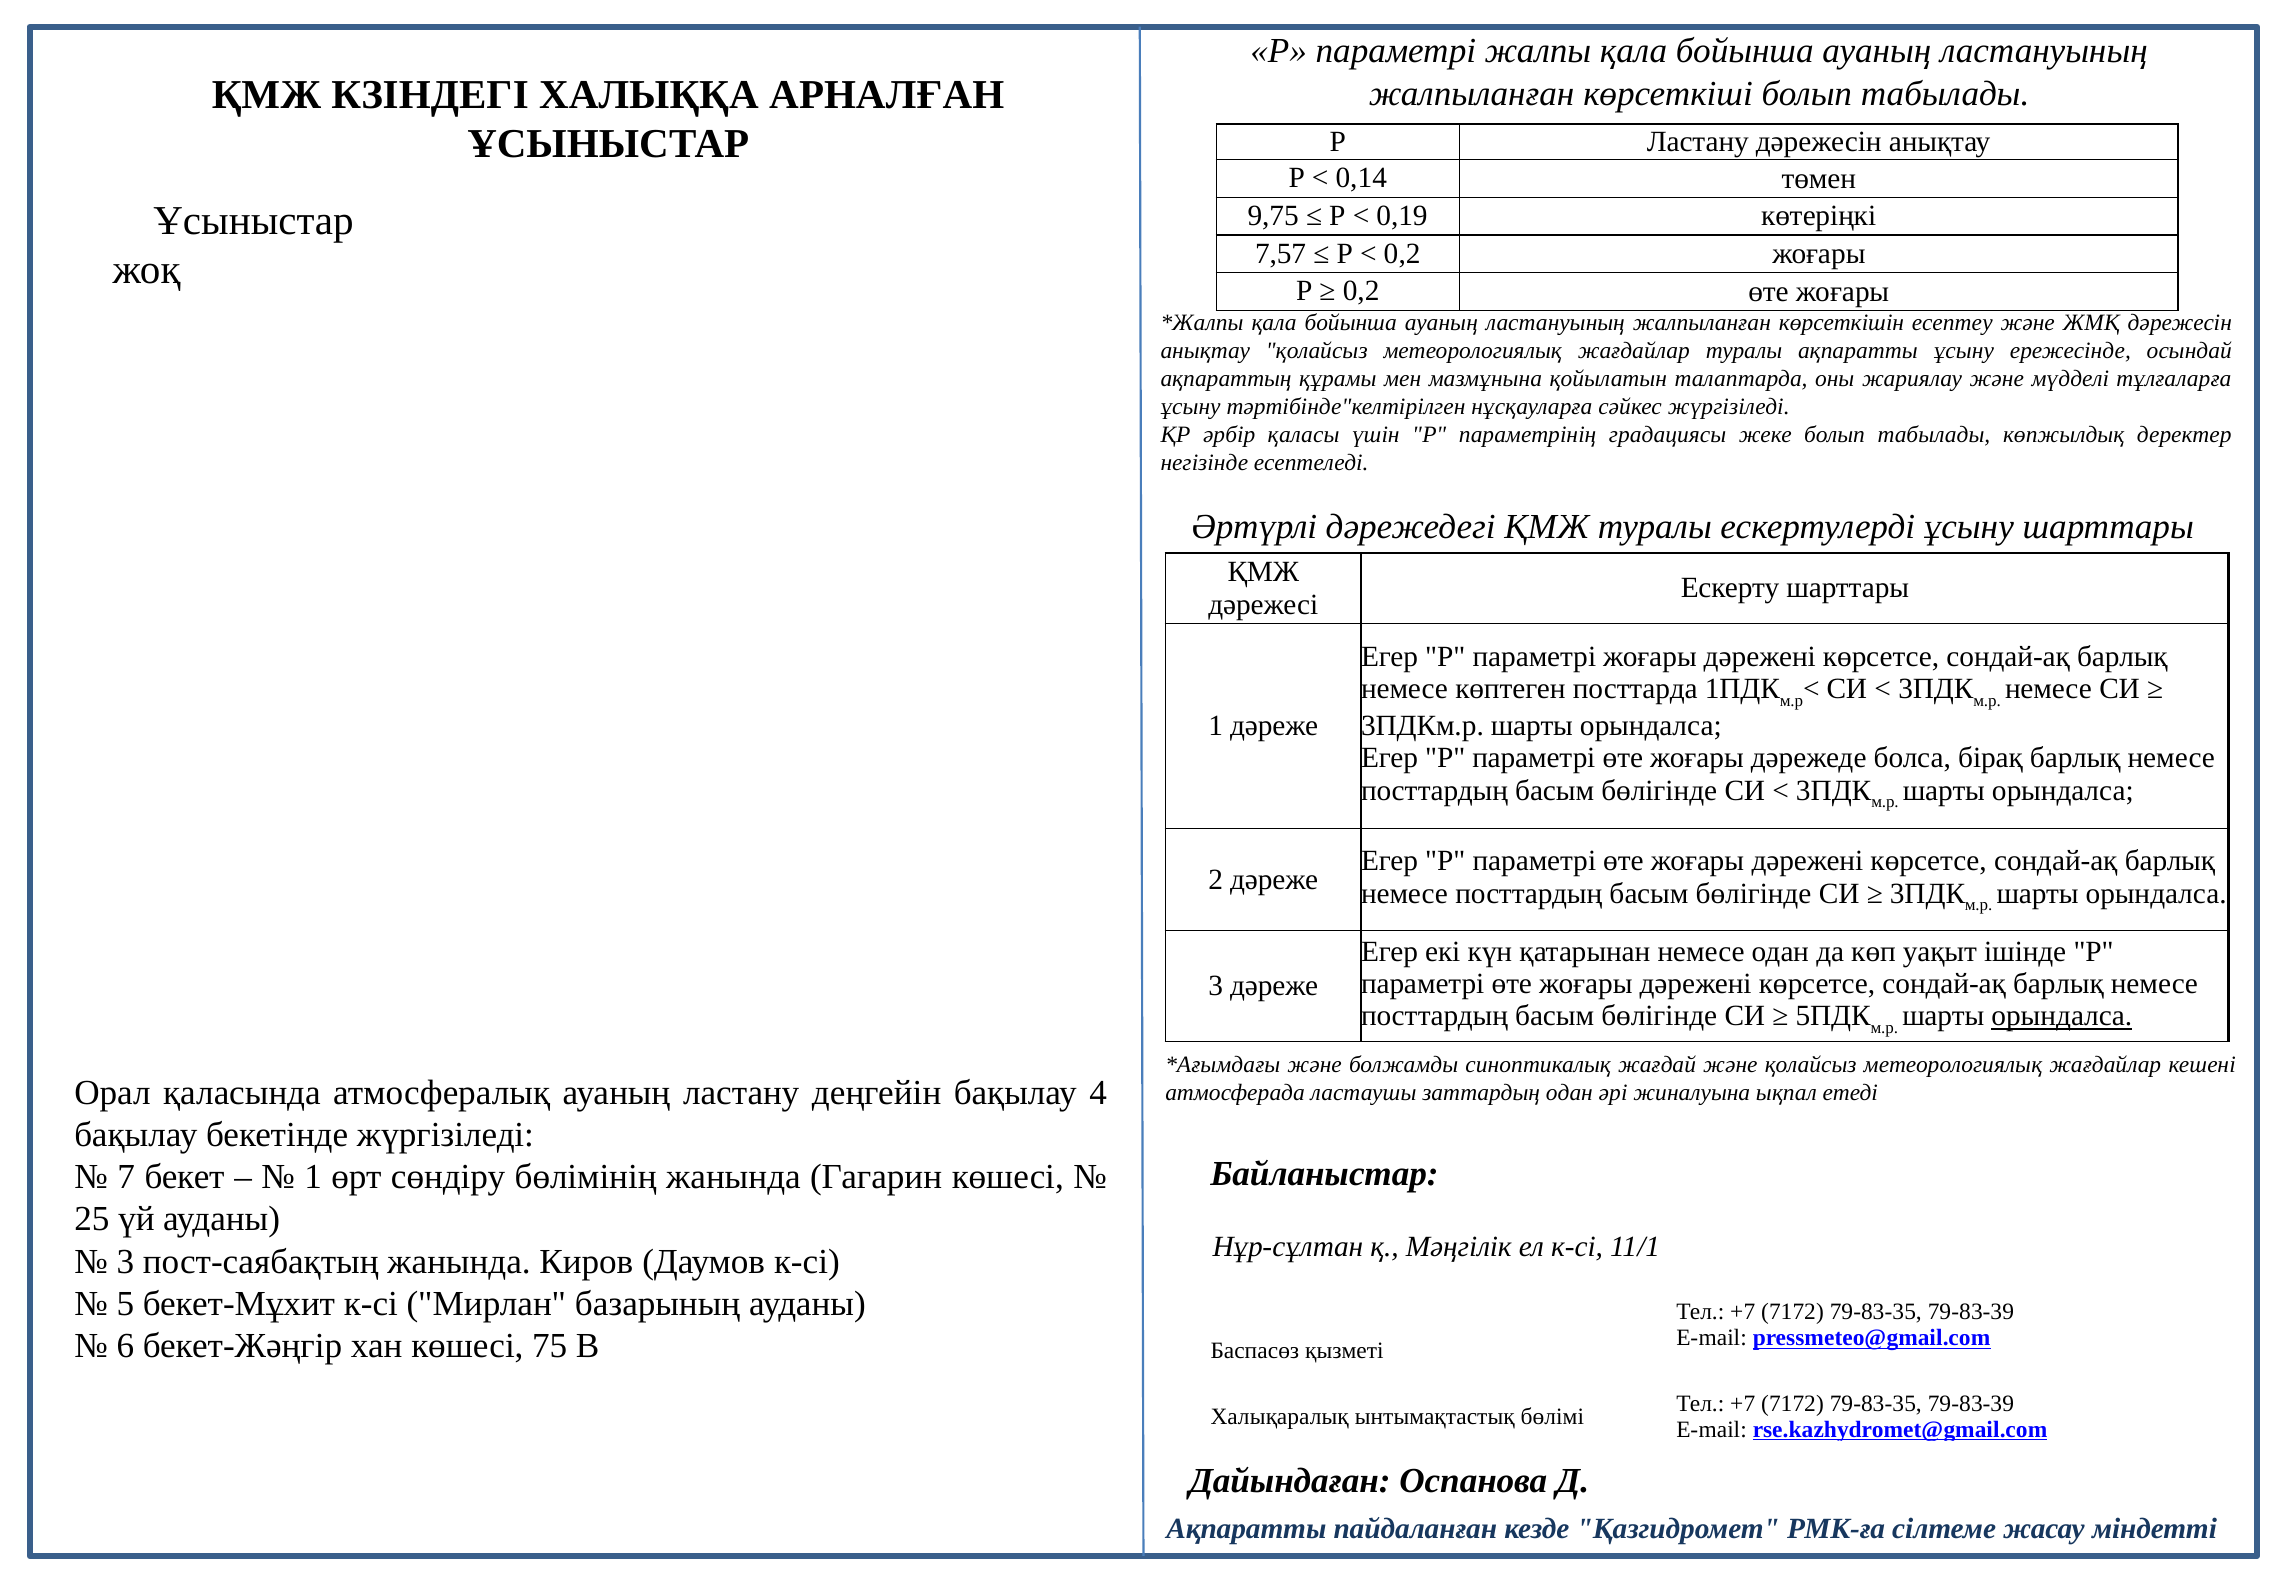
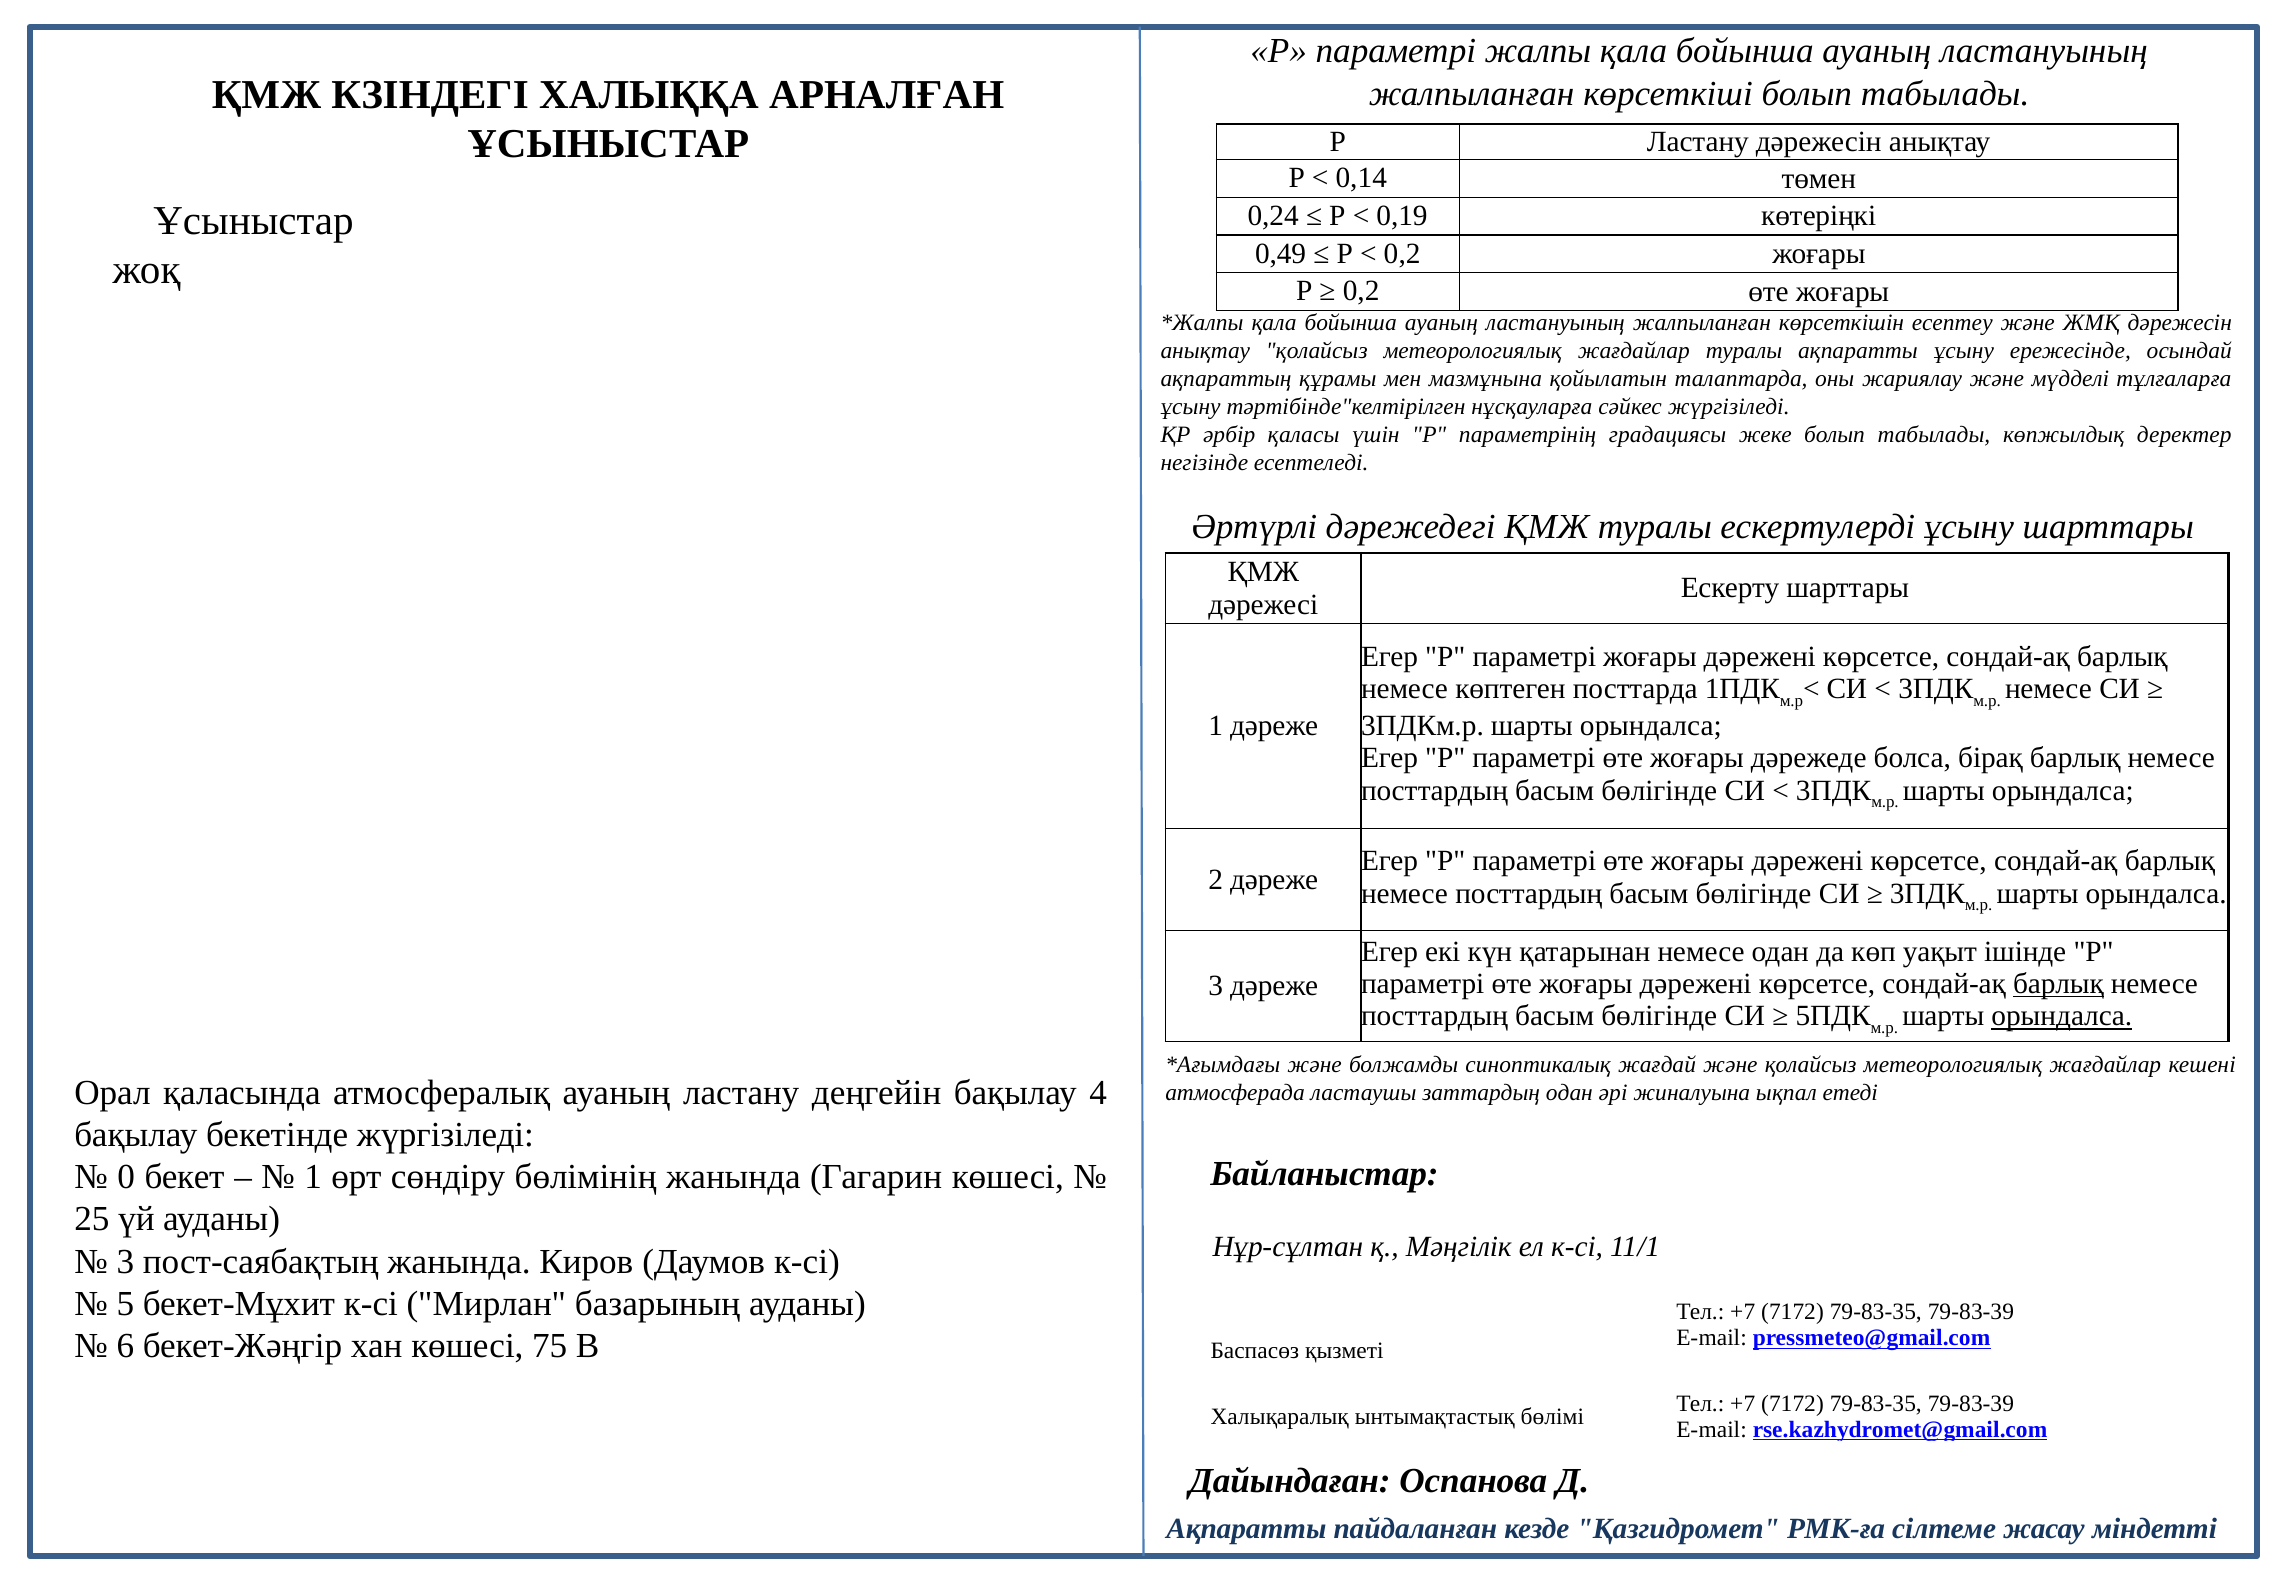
9,75: 9,75 -> 0,24
7,57: 7,57 -> 0,49
барлық at (2058, 984) underline: none -> present
7: 7 -> 0
